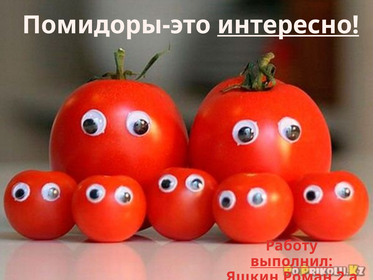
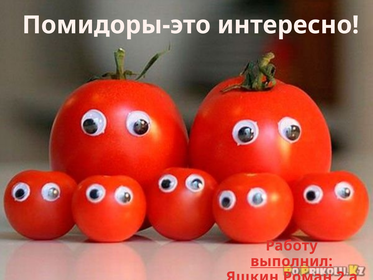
интересно underline: present -> none
